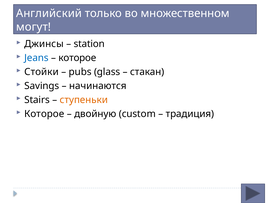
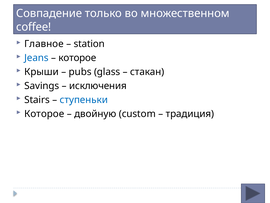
Английский: Английский -> Совпадение
могут: могут -> coffee
Джинсы: Джинсы -> Главное
Стойки: Стойки -> Крыши
начинаются: начинаются -> исключения
ступеньки colour: orange -> blue
